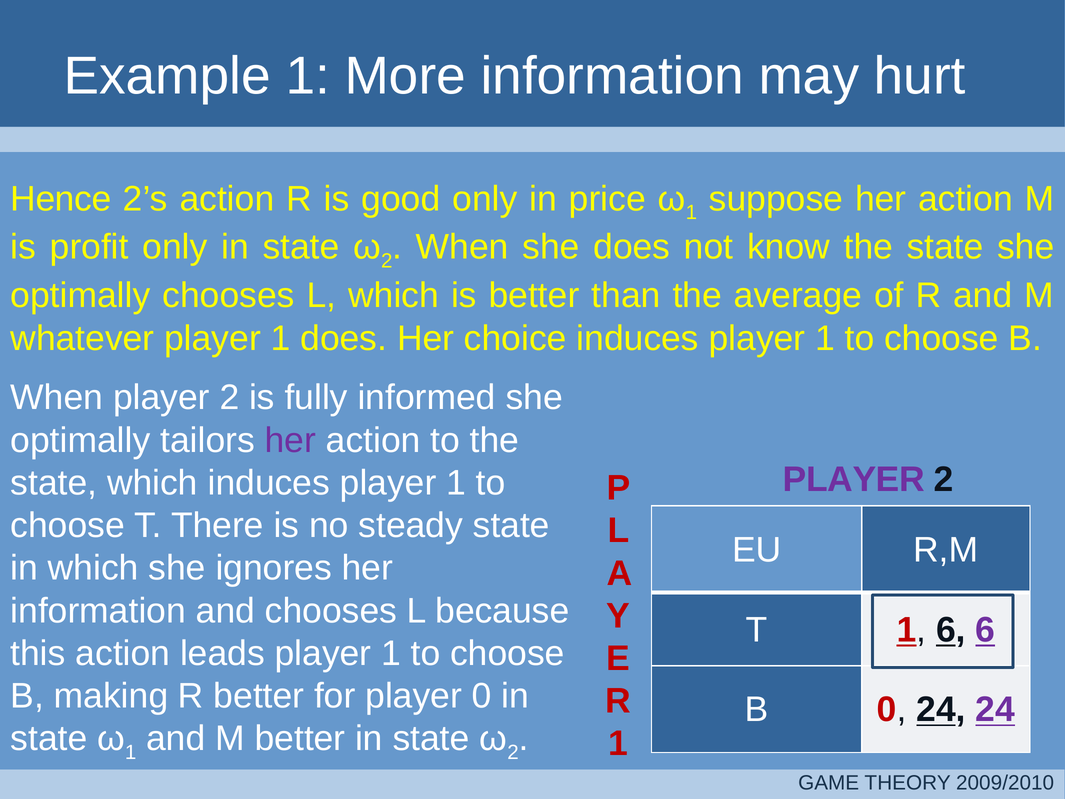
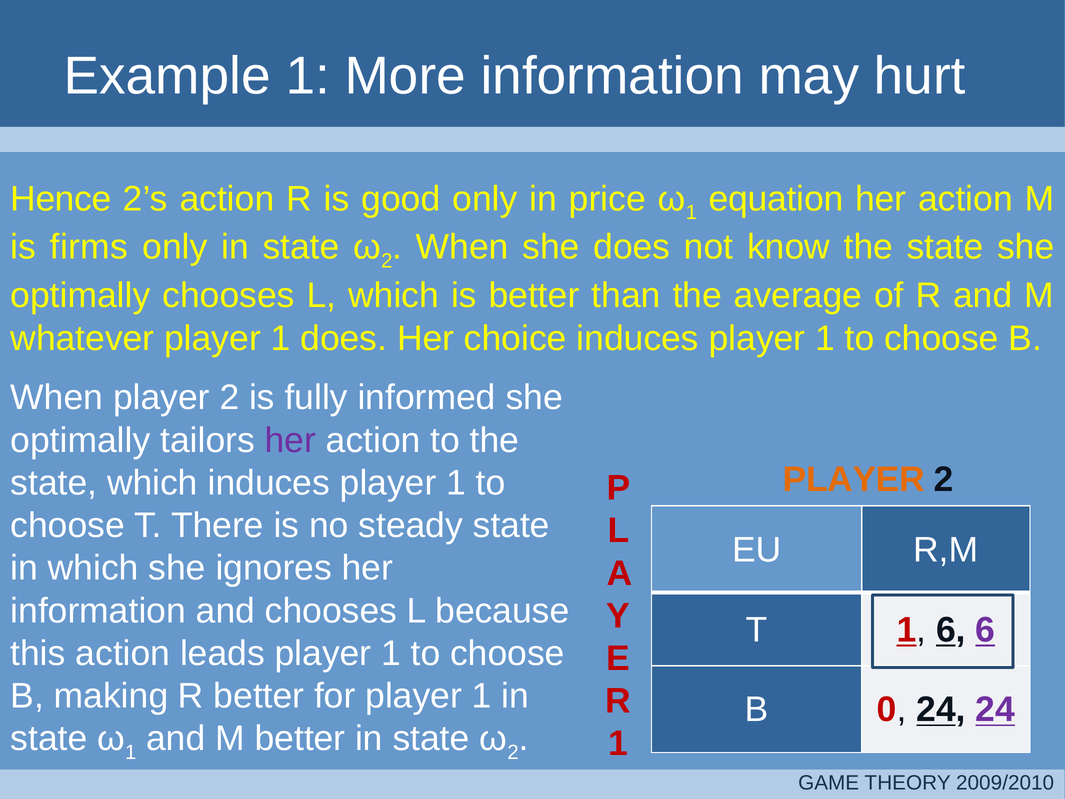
suppose: suppose -> equation
profit: profit -> firms
PLAYER at (854, 479) colour: purple -> orange
for player 0: 0 -> 1
